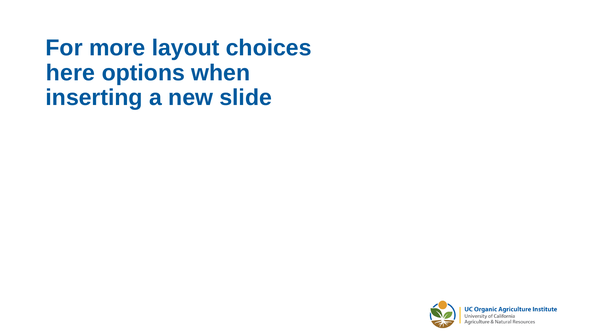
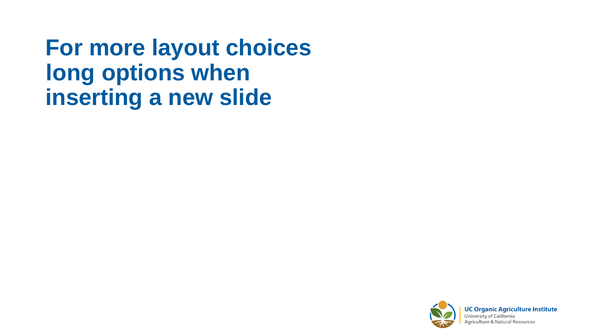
here: here -> long
